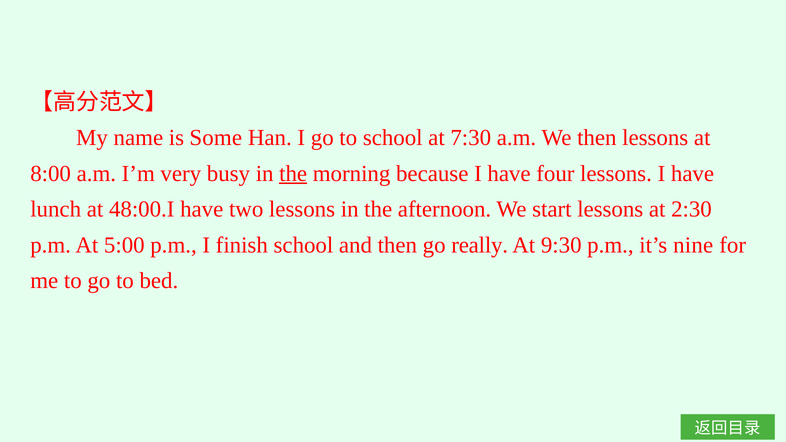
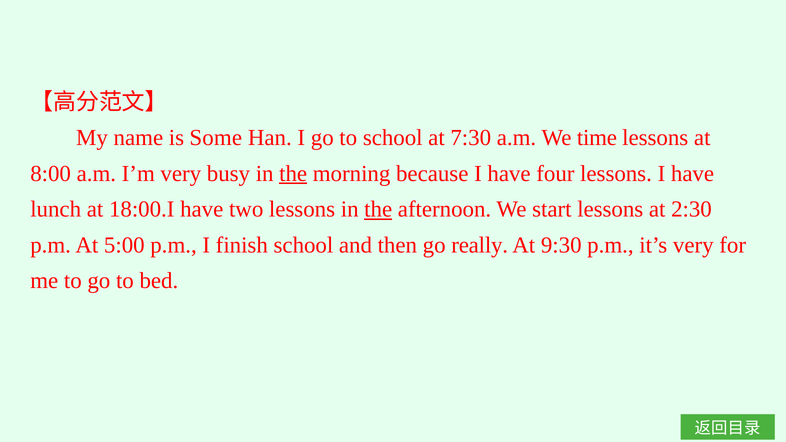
We then: then -> time
48:00.I: 48:00.I -> 18:00.I
the at (378, 209) underline: none -> present
it’s nine: nine -> very
